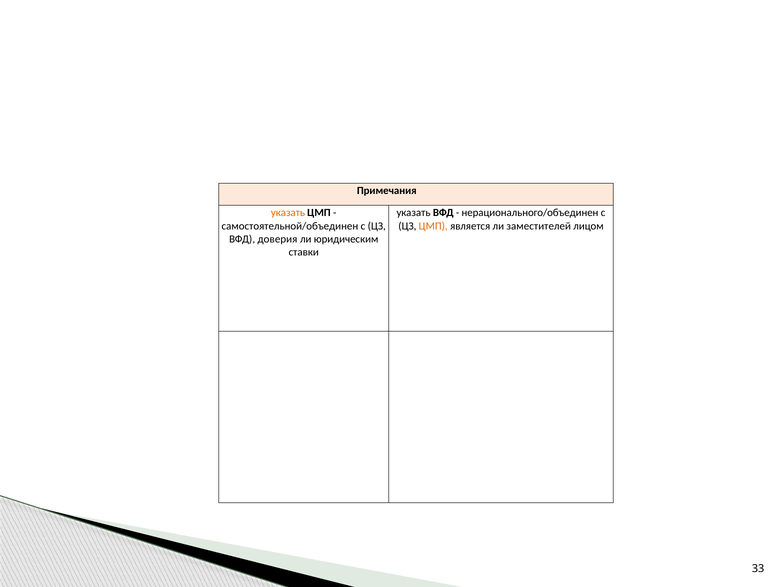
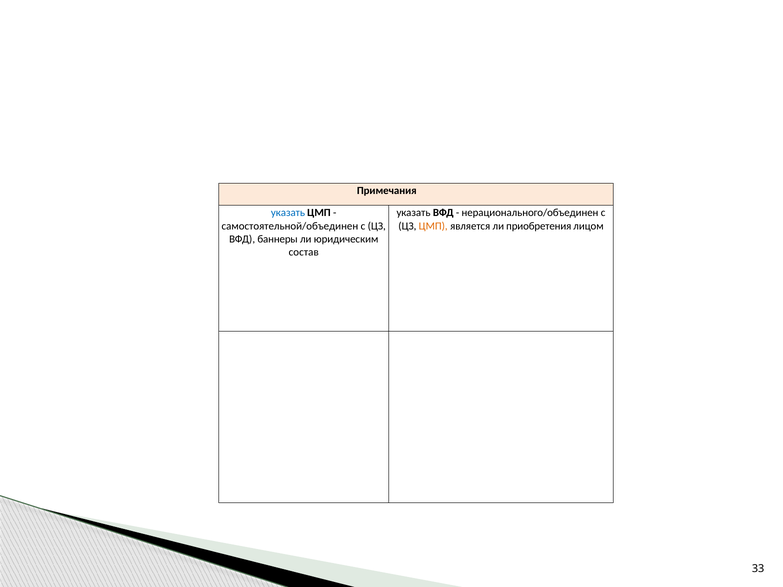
указать at (288, 213) colour: orange -> blue
заместителей: заместителей -> приобретения
доверия: доверия -> баннеры
ставки: ставки -> состав
